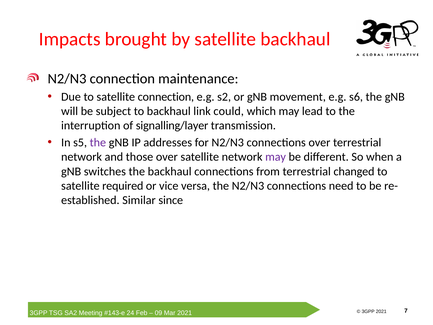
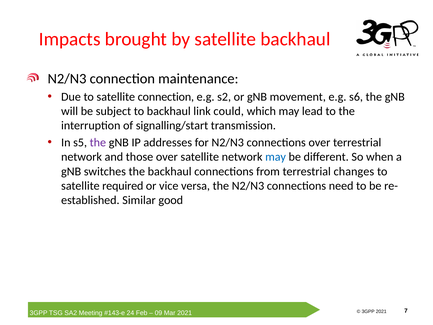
signalling/layer: signalling/layer -> signalling/start
may at (276, 157) colour: purple -> blue
changed: changed -> changes
since: since -> good
